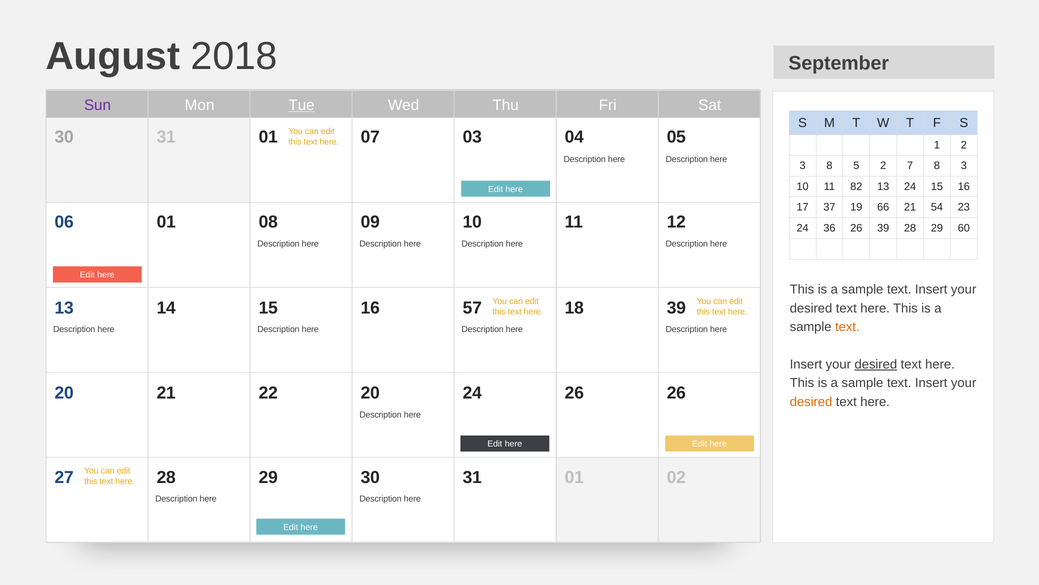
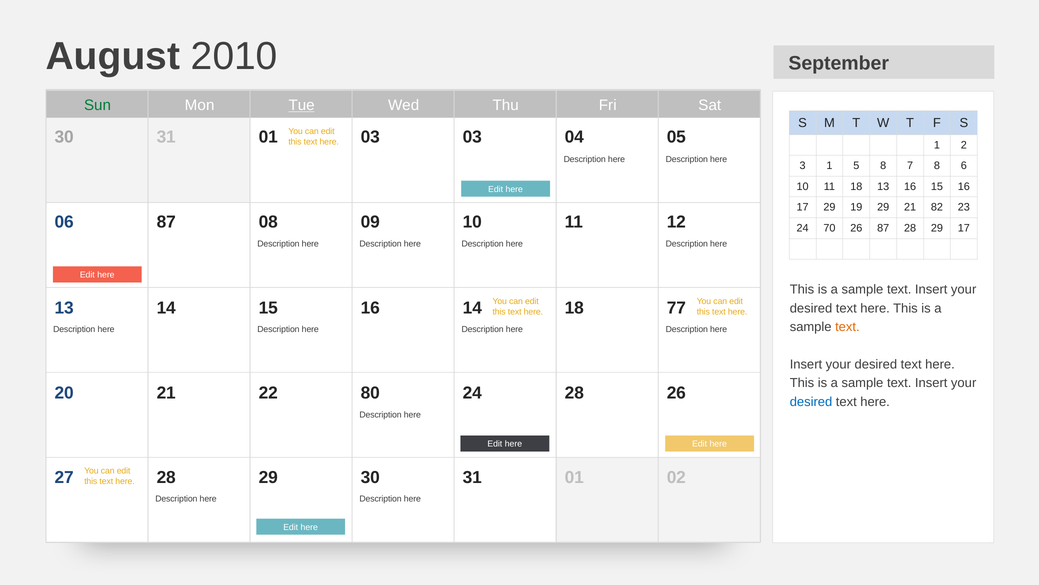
2018: 2018 -> 2010
Sun colour: purple -> green
01 07: 07 -> 03
3 8: 8 -> 1
5 2: 2 -> 8
8 3: 3 -> 6
11 82: 82 -> 18
13 24: 24 -> 16
17 37: 37 -> 29
19 66: 66 -> 29
54: 54 -> 82
06 01: 01 -> 87
36: 36 -> 70
26 39: 39 -> 87
29 60: 60 -> 17
16 57: 57 -> 14
18 39: 39 -> 77
desired at (876, 364) underline: present -> none
22 20: 20 -> 80
24 26: 26 -> 28
desired at (811, 401) colour: orange -> blue
